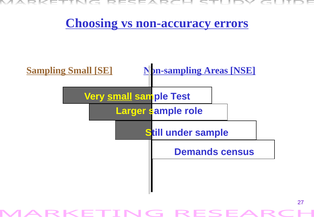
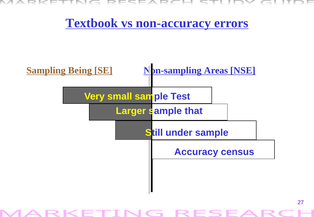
Choosing: Choosing -> Textbook
Sampling Small: Small -> Being
small at (120, 97) underline: present -> none
role: role -> that
Demands: Demands -> Accuracy
